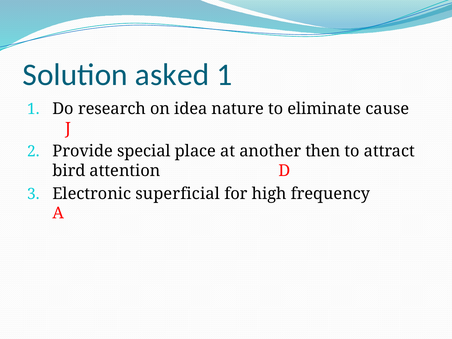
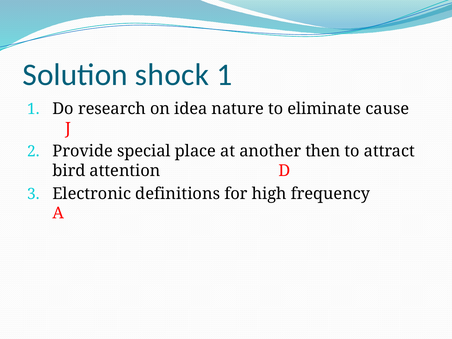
asked: asked -> shock
superficial: superficial -> definitions
